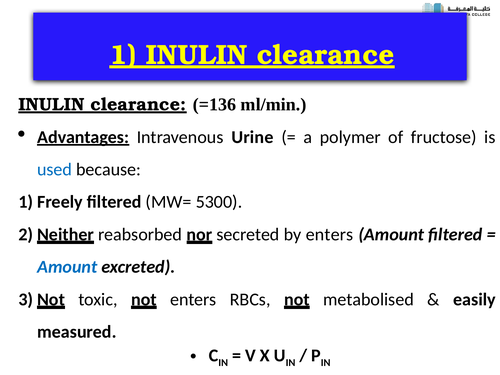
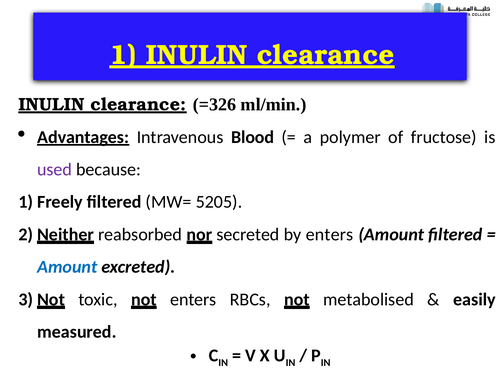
=136: =136 -> =326
Urine: Urine -> Blood
used colour: blue -> purple
5300: 5300 -> 5205
